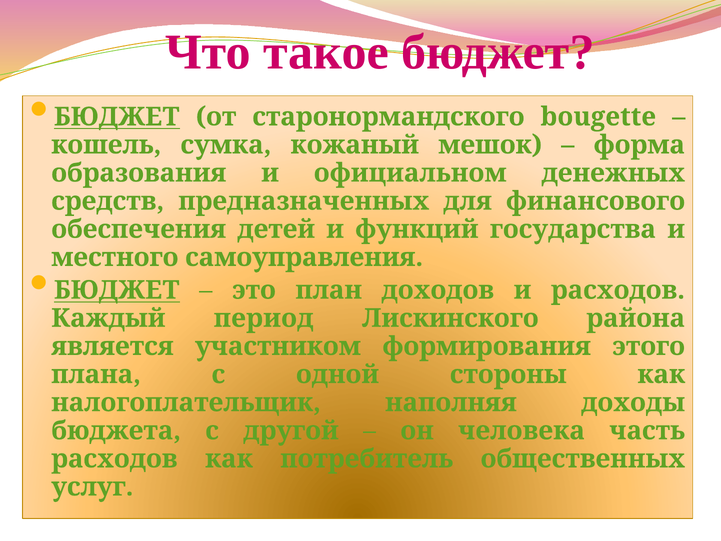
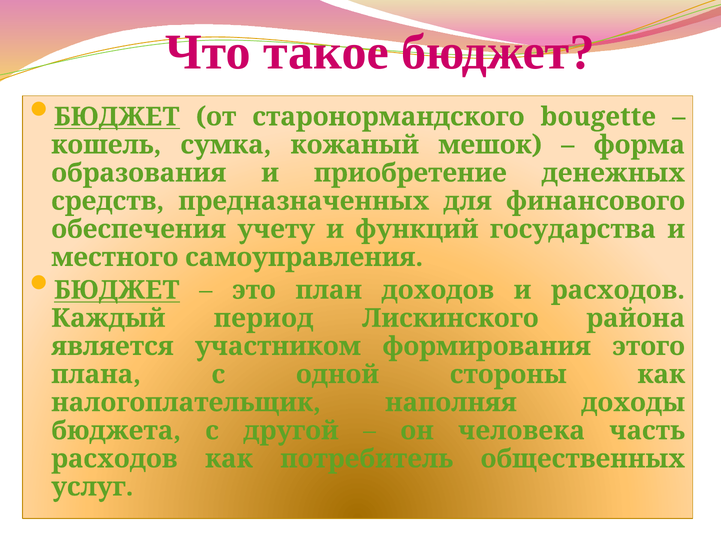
официальном: официальном -> приобретение
детей: детей -> учету
